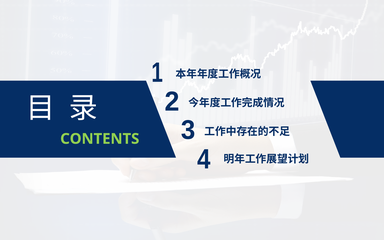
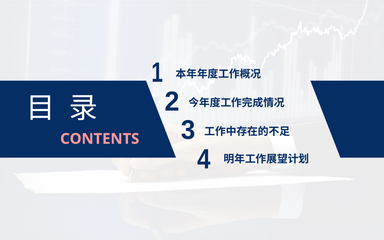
CONTENTS colour: light green -> pink
